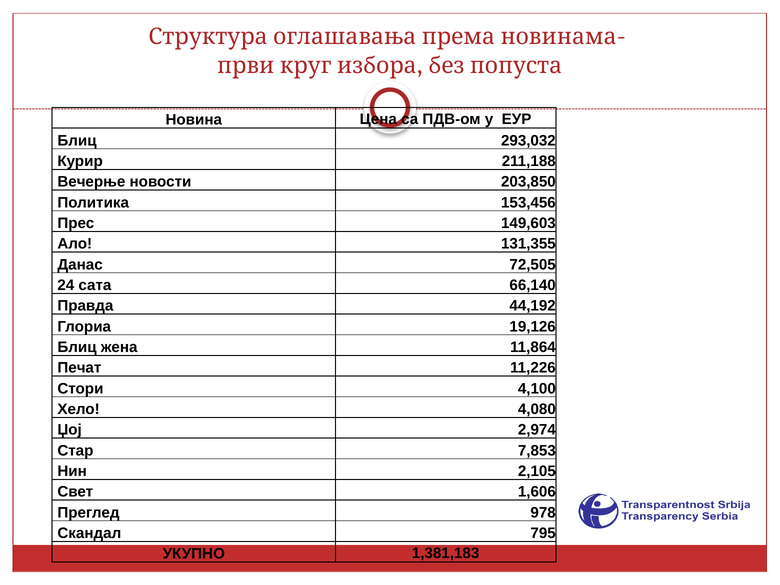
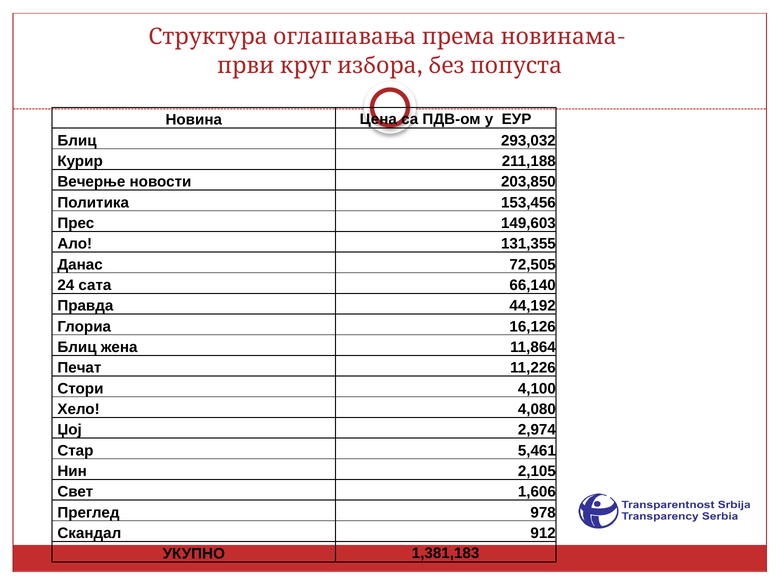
19,126: 19,126 -> 16,126
7,853: 7,853 -> 5,461
795: 795 -> 912
